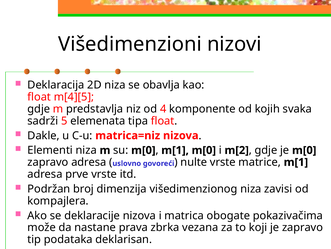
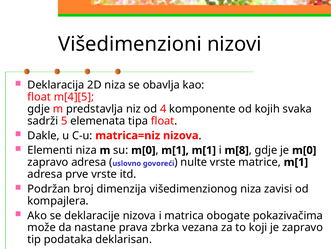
m[1 m[0: m[0 -> m[1
m[2: m[2 -> m[8
